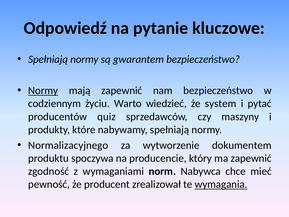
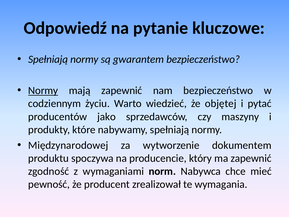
system: system -> objętej
quiz: quiz -> jako
Normalizacyjnego: Normalizacyjnego -> Międzynarodowej
wymagania underline: present -> none
